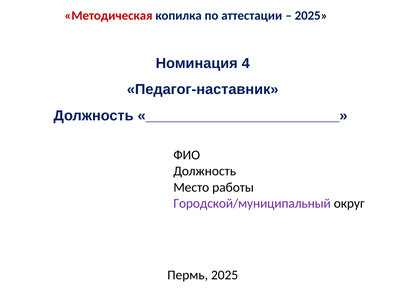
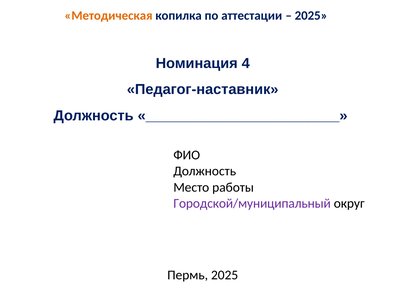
Методическая colour: red -> orange
